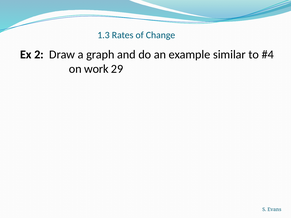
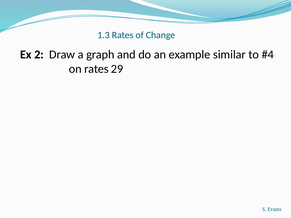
on work: work -> rates
